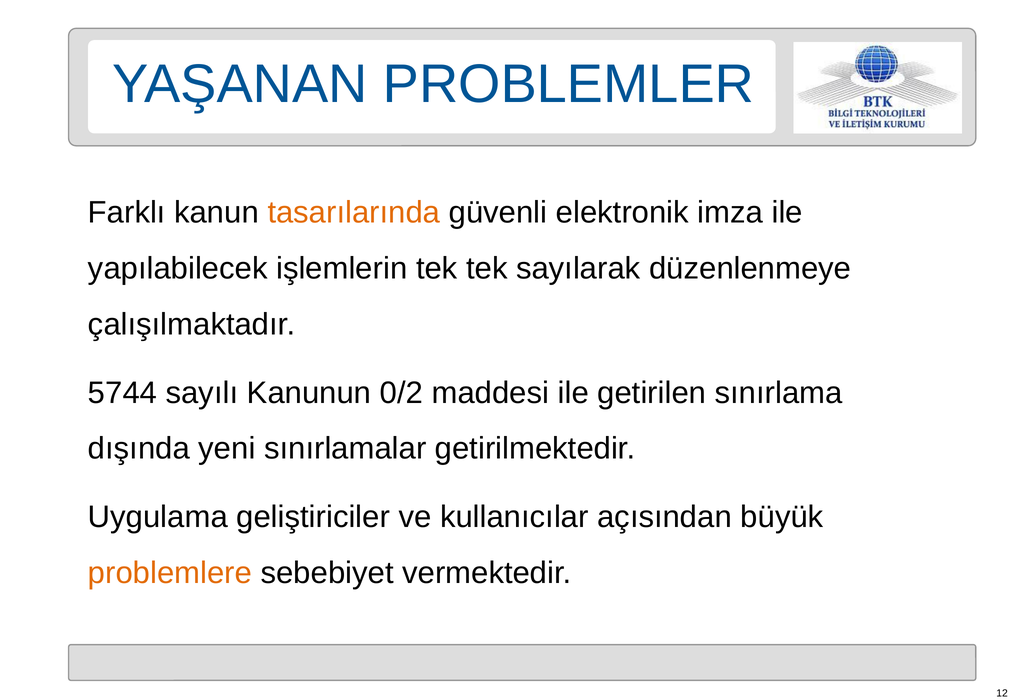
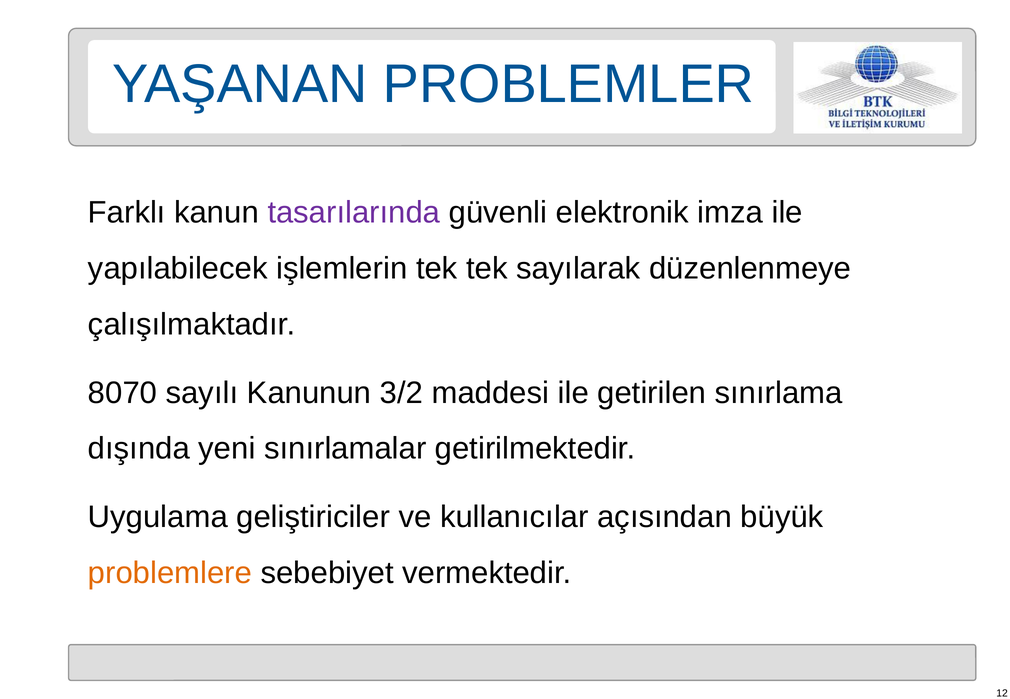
tasarılarında colour: orange -> purple
5744: 5744 -> 8070
0/2: 0/2 -> 3/2
